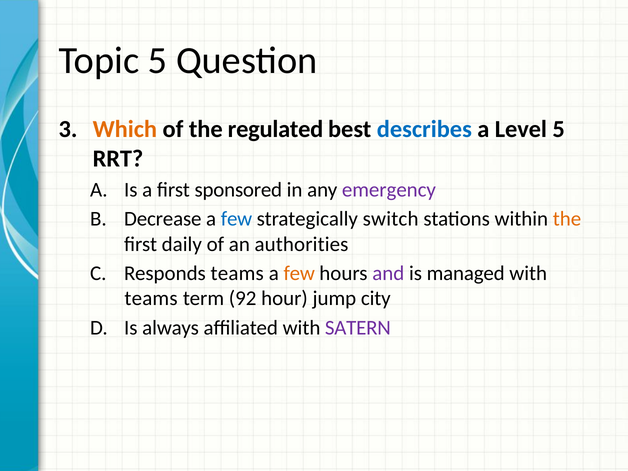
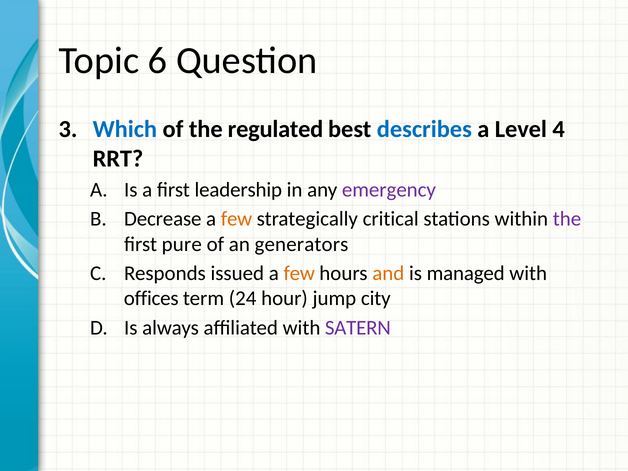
Topic 5: 5 -> 6
Which colour: orange -> blue
Level 5: 5 -> 4
sponsored: sponsored -> leadership
few at (236, 219) colour: blue -> orange
switch: switch -> critical
the at (567, 219) colour: orange -> purple
daily: daily -> pure
authorities: authorities -> generators
Responds teams: teams -> issued
and colour: purple -> orange
teams at (151, 299): teams -> offices
92: 92 -> 24
